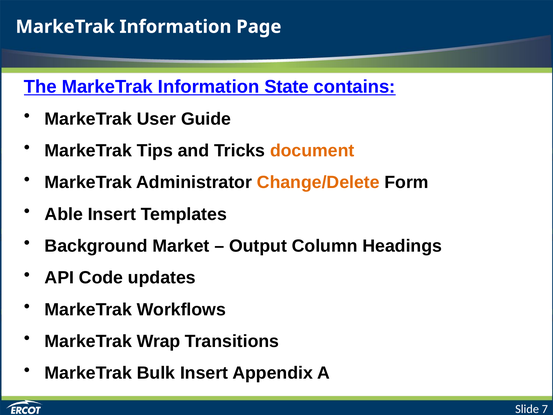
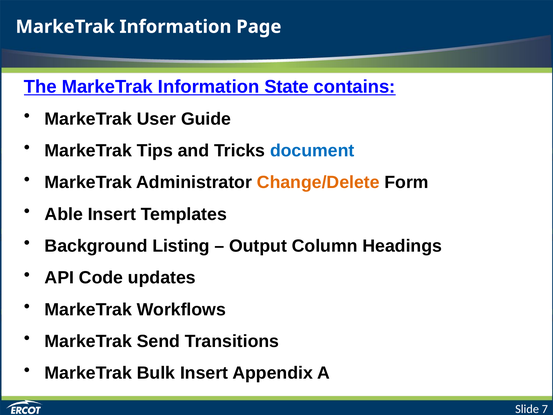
document colour: orange -> blue
Market: Market -> Listing
Wrap: Wrap -> Send
